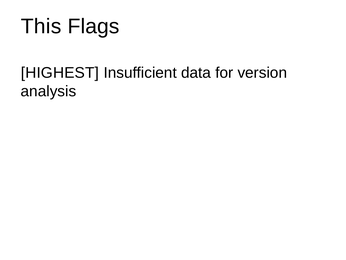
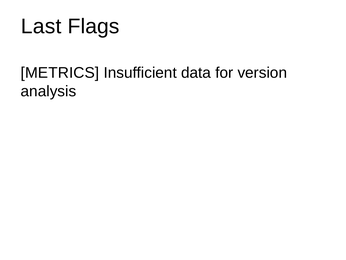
This: This -> Last
HIGHEST: HIGHEST -> METRICS
